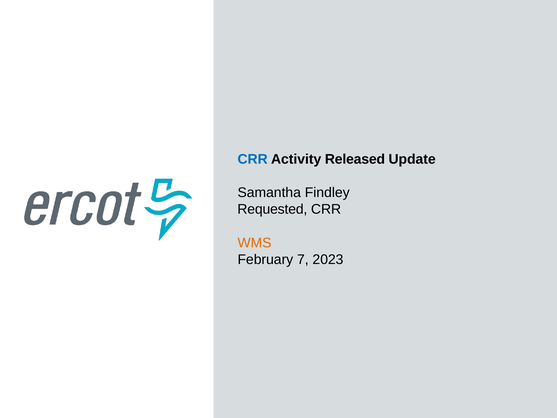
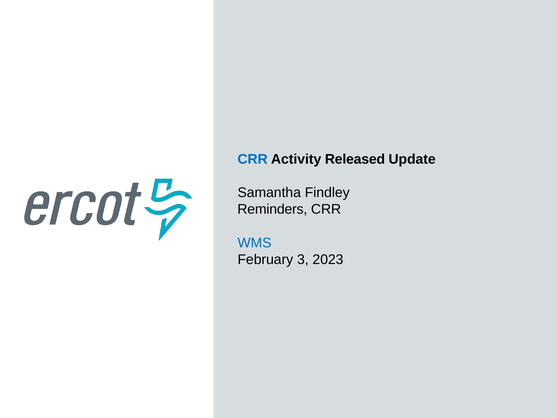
Requested: Requested -> Reminders
WMS colour: orange -> blue
7: 7 -> 3
